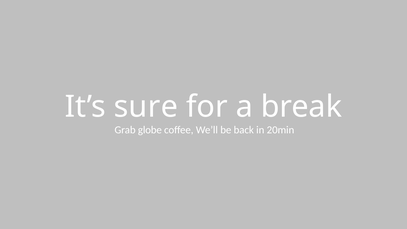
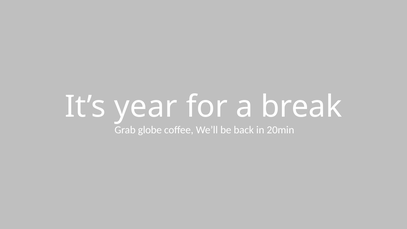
sure: sure -> year
